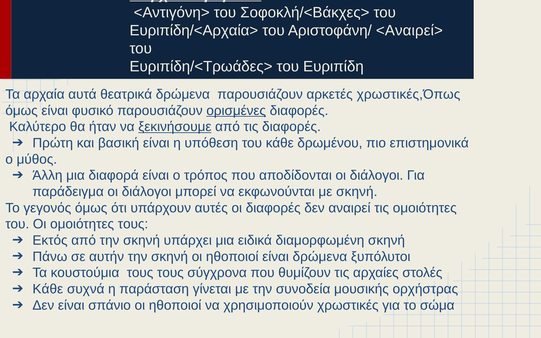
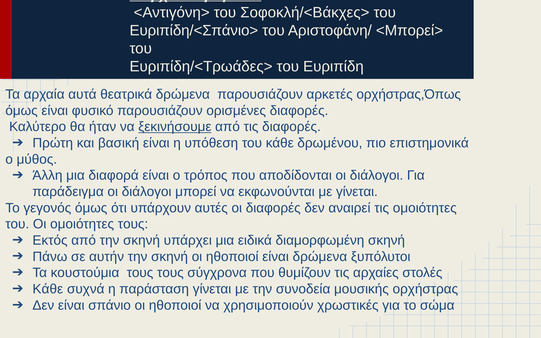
Ευριπίδη/<Αρχαία>: Ευριπίδη/<Αρχαία> -> Ευριπίδη/<Σπάνιο>
<Αναιρεί>: <Αναιρεί> -> <Μπορεί>
χρωστικές,Όπως: χρωστικές,Όπως -> ορχήστρας,Όπως
ορισμένες underline: present -> none
με σκηνή: σκηνή -> γίνεται
